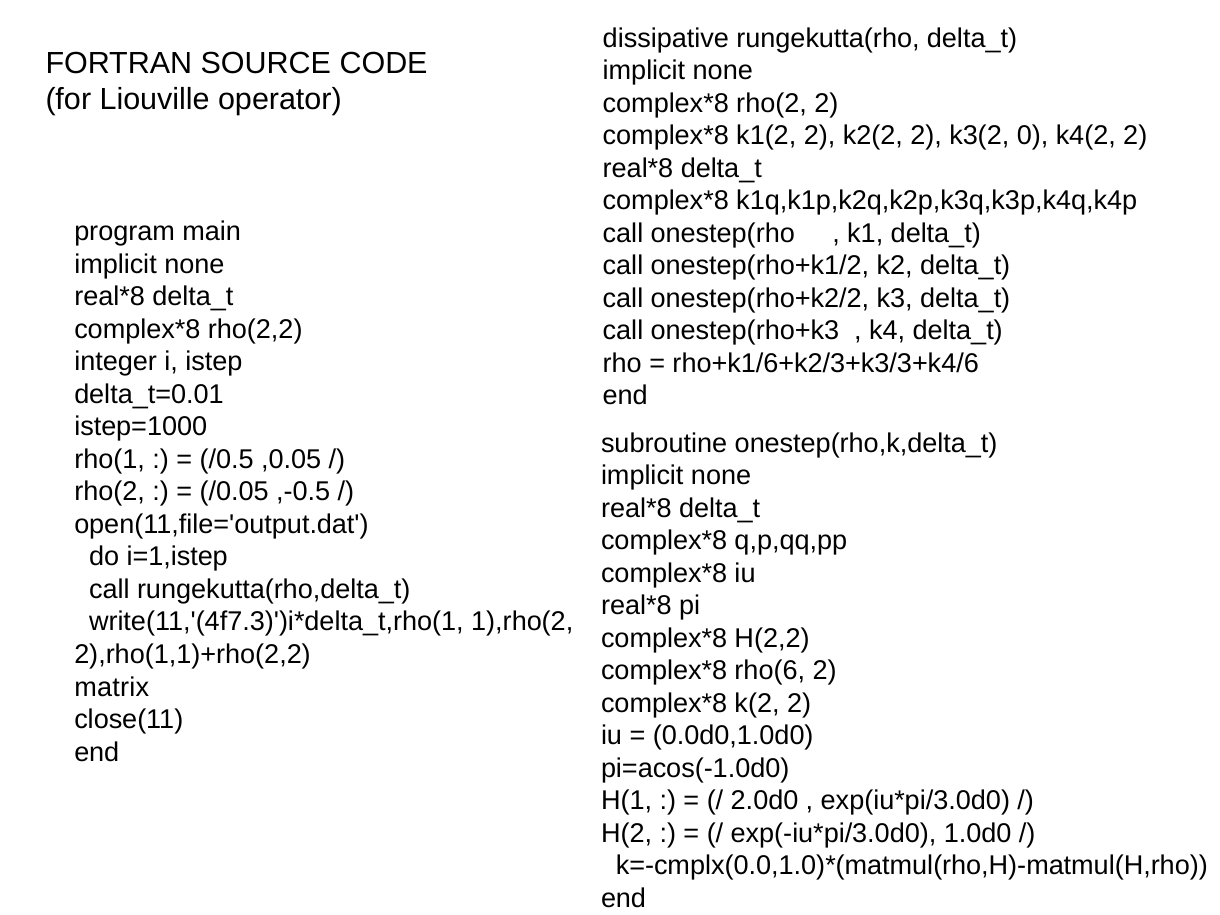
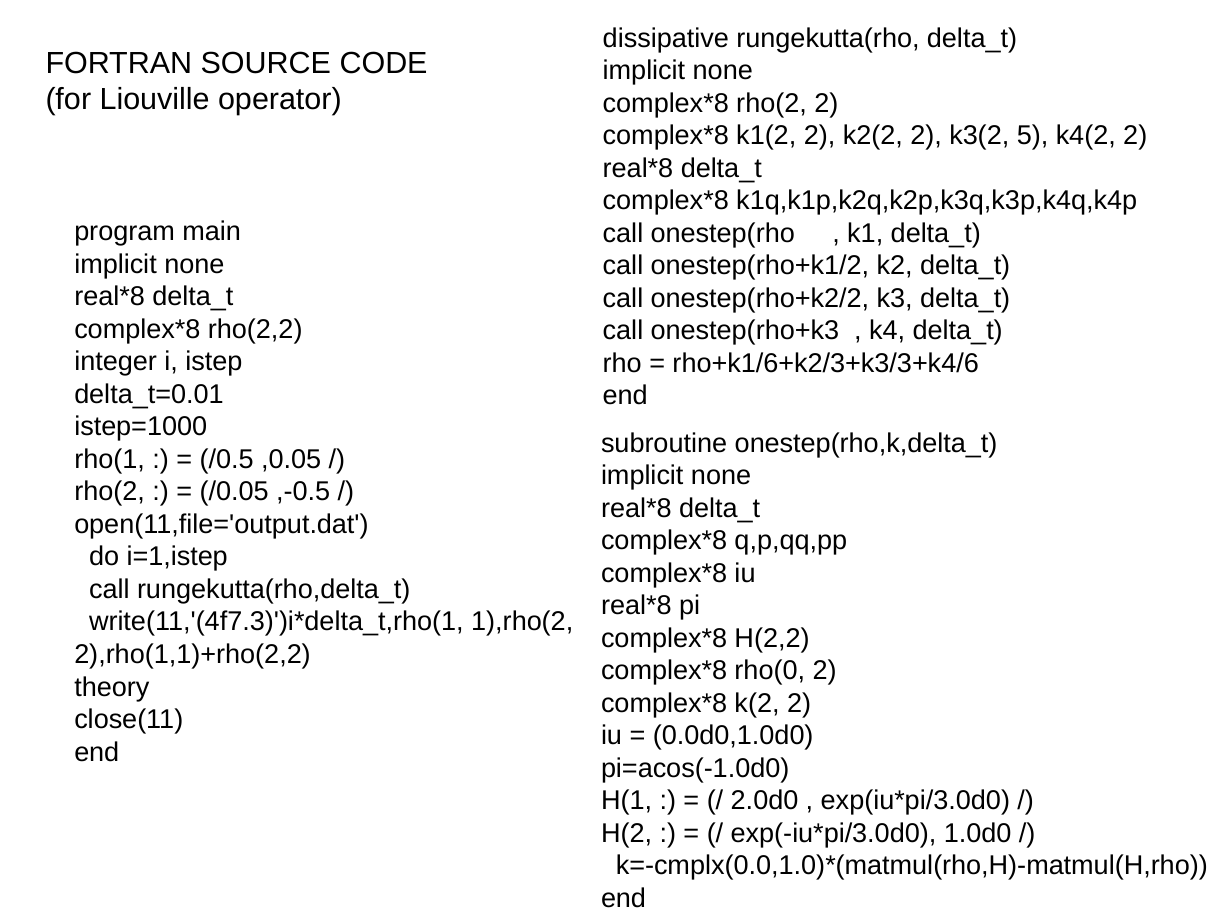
0: 0 -> 5
rho(6: rho(6 -> rho(0
matrix: matrix -> theory
